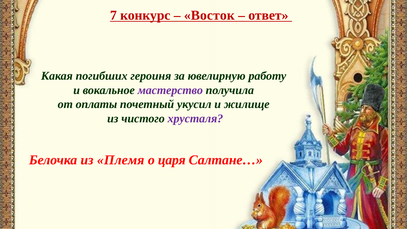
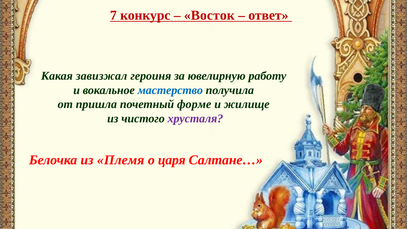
погибших: погибших -> завизжал
мастерство colour: purple -> blue
оплаты: оплаты -> пришла
укусил: укусил -> форме
